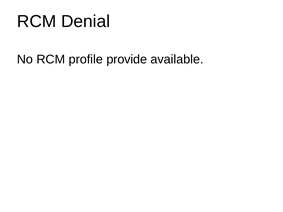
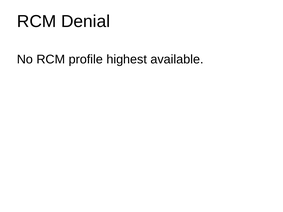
provide: provide -> highest
